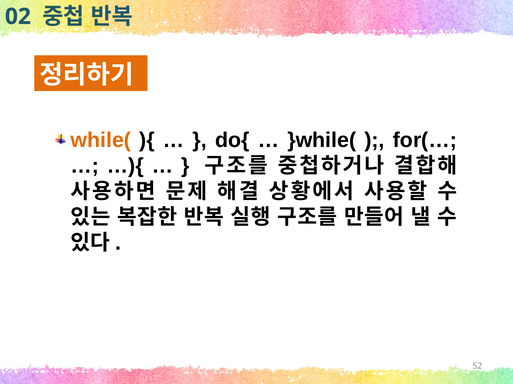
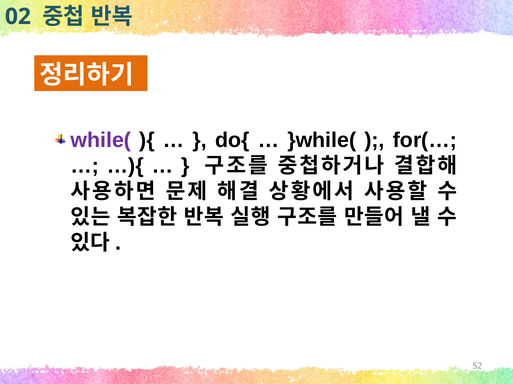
while( colour: orange -> purple
